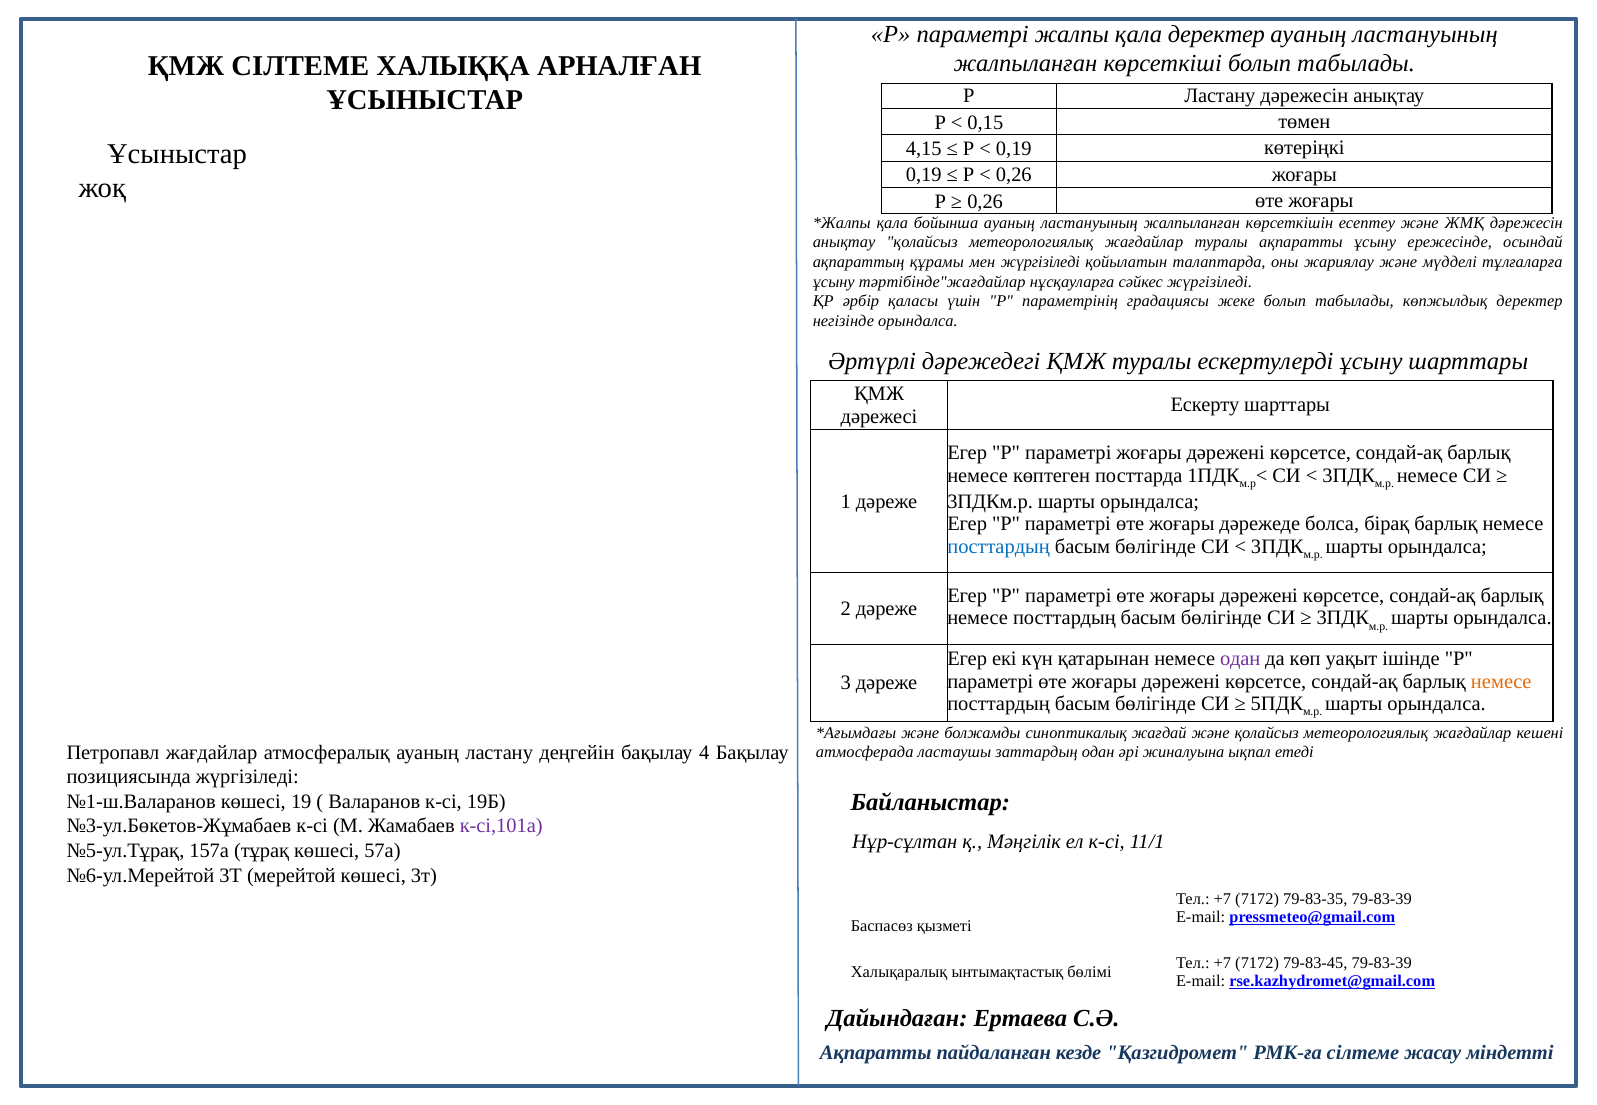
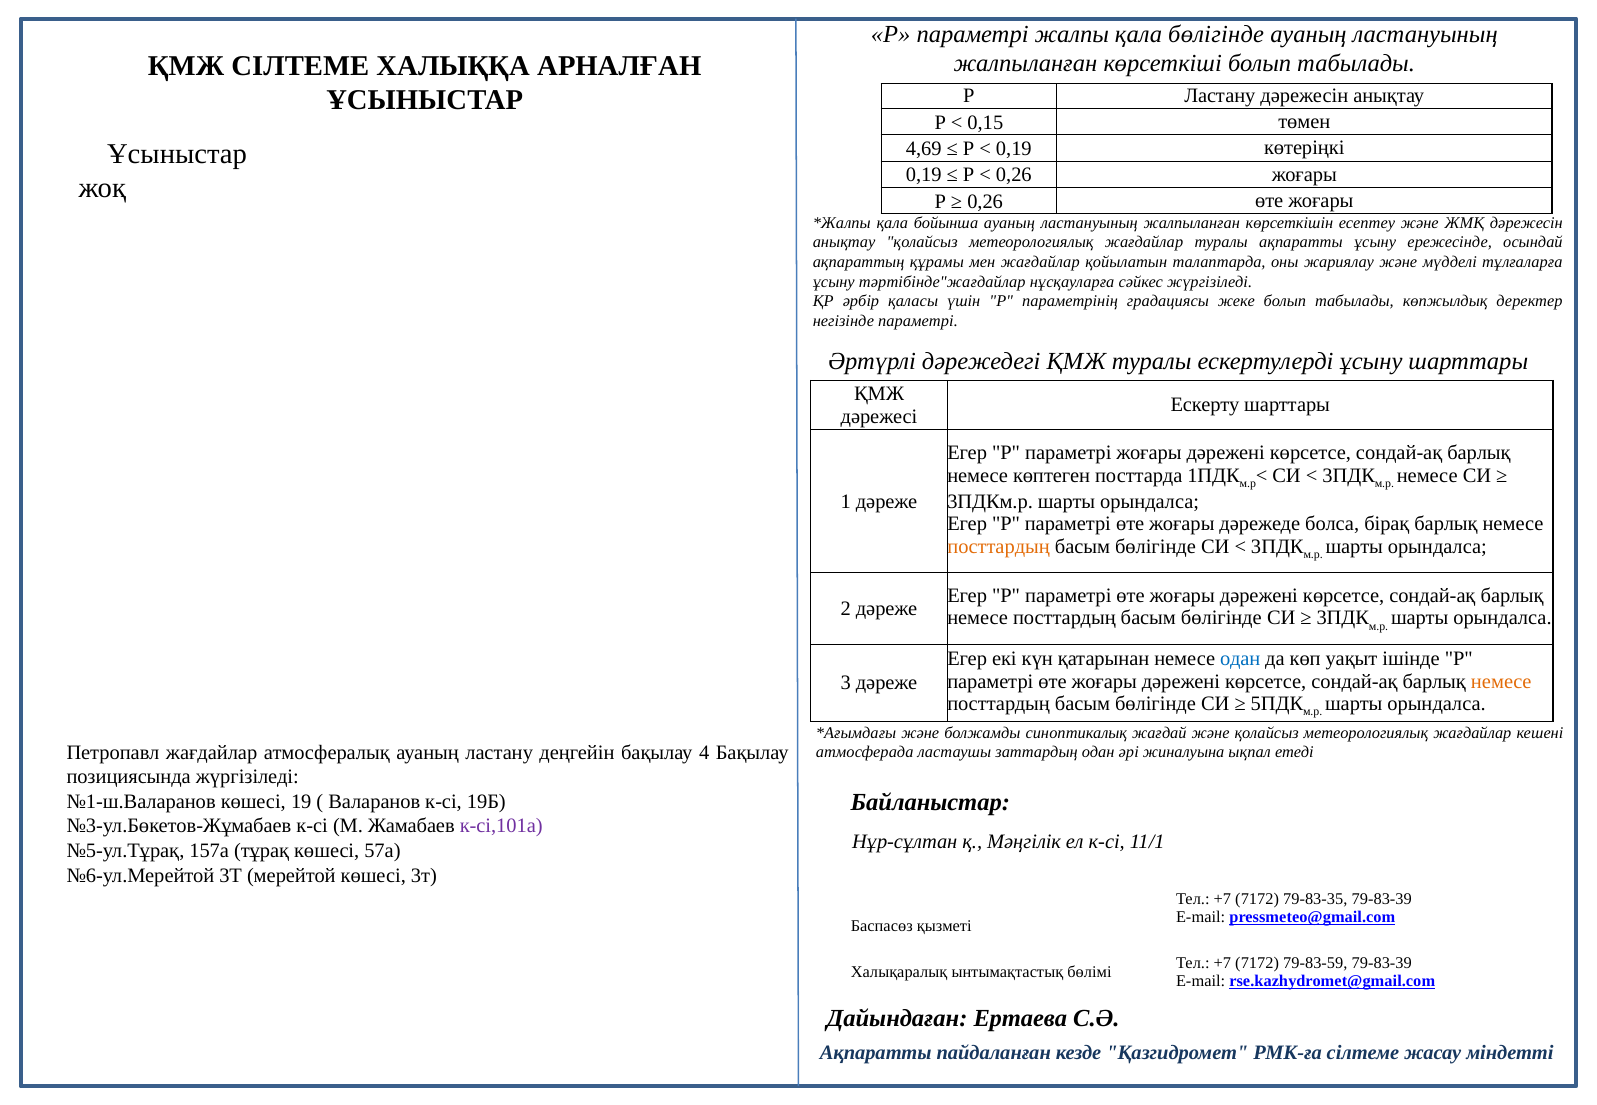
қала деректер: деректер -> бөлігінде
4,15: 4,15 -> 4,69
мен жүргізіледі: жүргізіледі -> жағдайлар
негізінде орындалса: орындалса -> параметрі
посттардың at (999, 547) colour: blue -> orange
одан at (1240, 659) colour: purple -> blue
79-83-45: 79-83-45 -> 79-83-59
